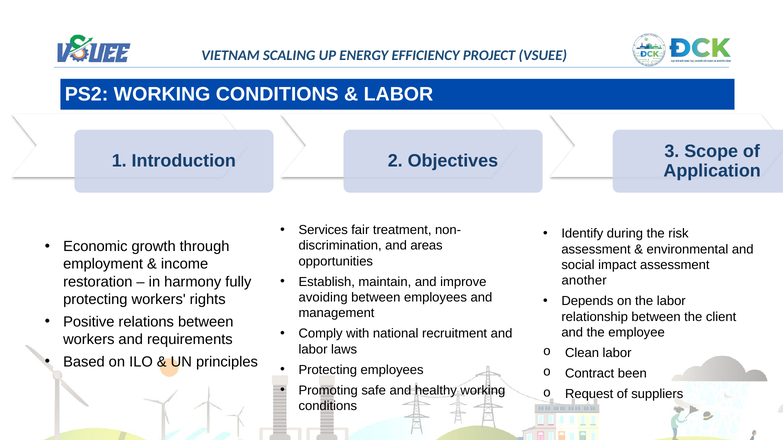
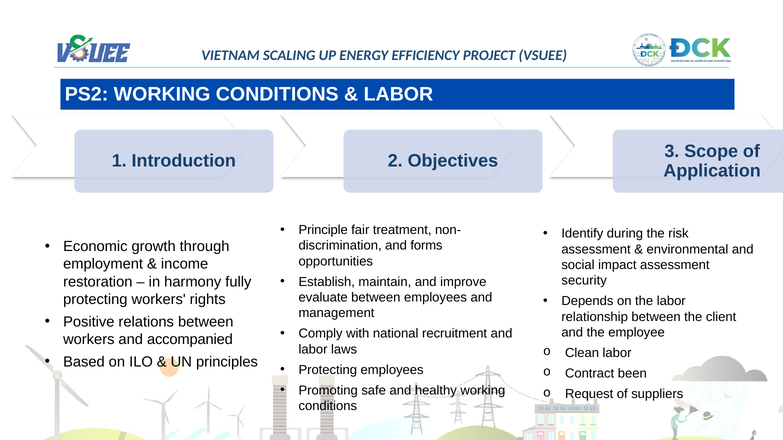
Services: Services -> Principle
areas: areas -> forms
another: another -> security
avoiding: avoiding -> evaluate
requirements: requirements -> accompanied
